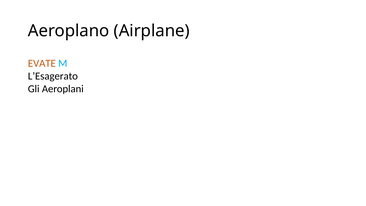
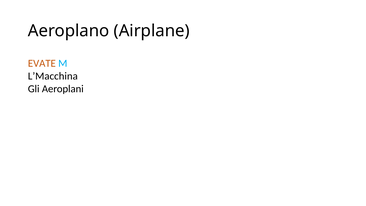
L’Esagerato: L’Esagerato -> L’Macchina
